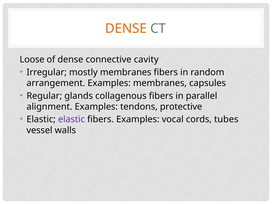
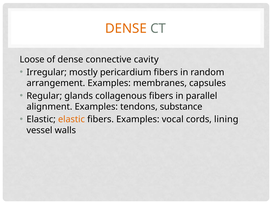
mostly membranes: membranes -> pericardium
protective: protective -> substance
elastic at (71, 119) colour: purple -> orange
tubes: tubes -> lining
